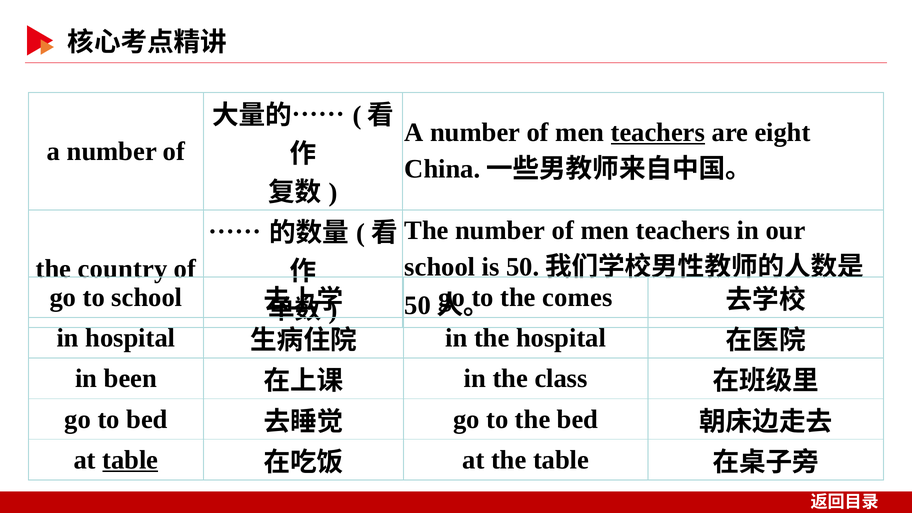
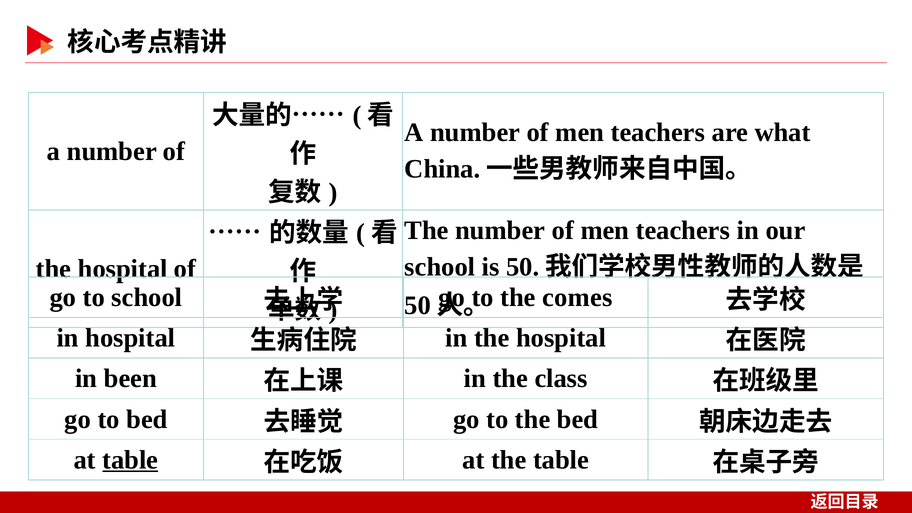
teachers at (658, 132) underline: present -> none
eight: eight -> what
country at (123, 269): country -> hospital
